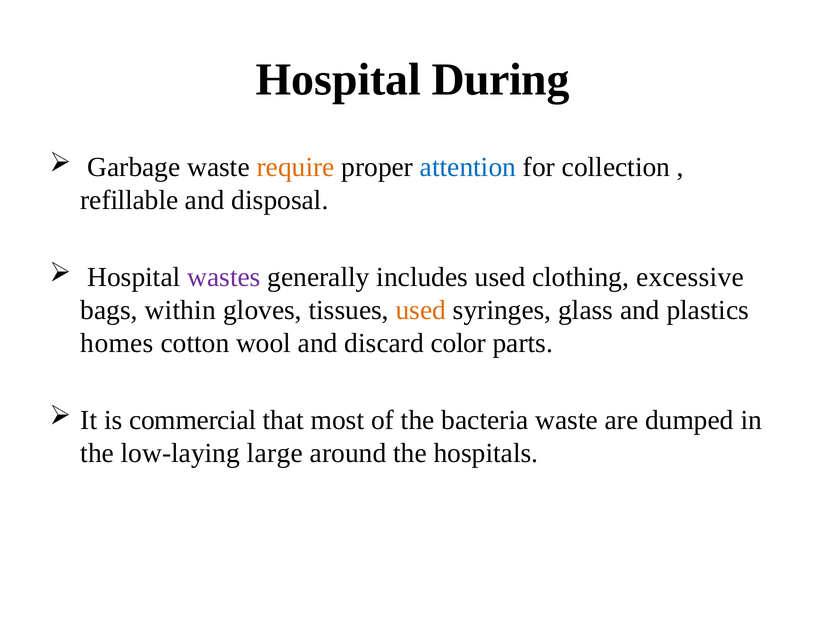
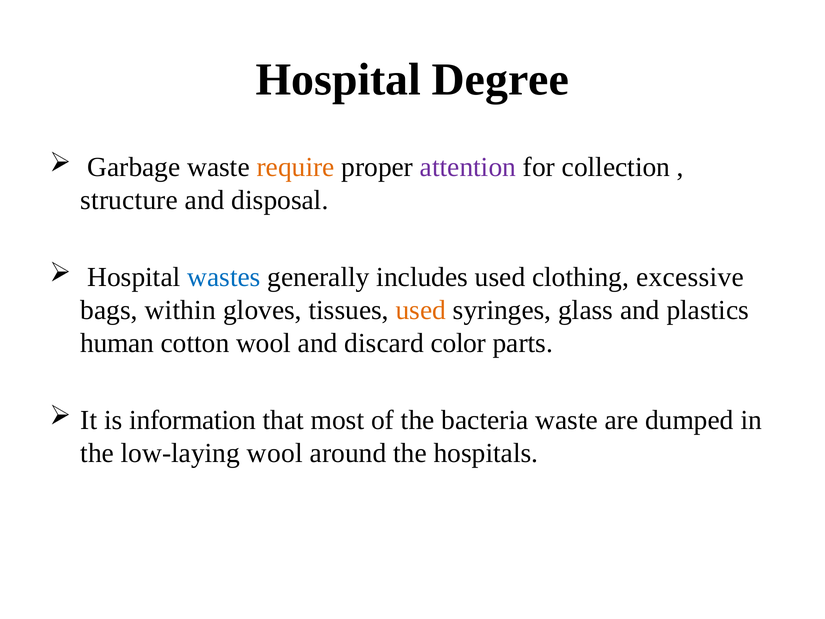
During: During -> Degree
attention colour: blue -> purple
refillable: refillable -> structure
wastes colour: purple -> blue
homes: homes -> human
commercial: commercial -> information
low-laying large: large -> wool
